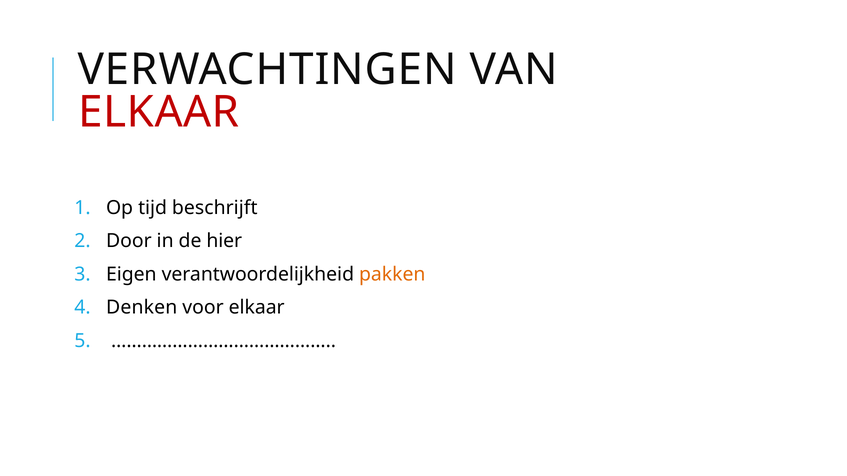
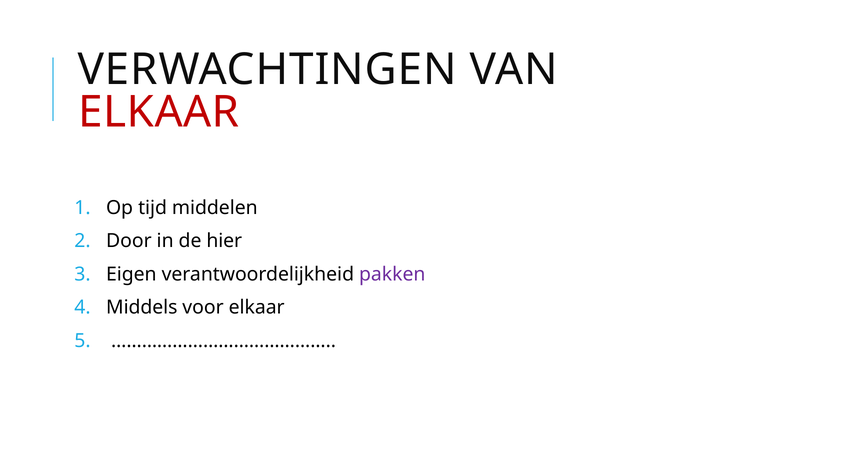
beschrijft: beschrijft -> middelen
pakken colour: orange -> purple
Denken: Denken -> Middels
